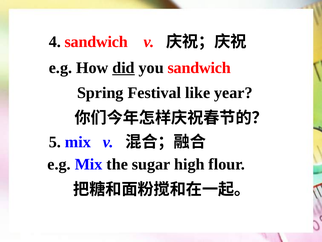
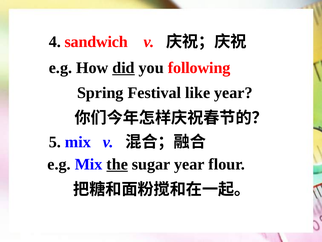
you sandwich: sandwich -> following
the underline: none -> present
sugar high: high -> year
